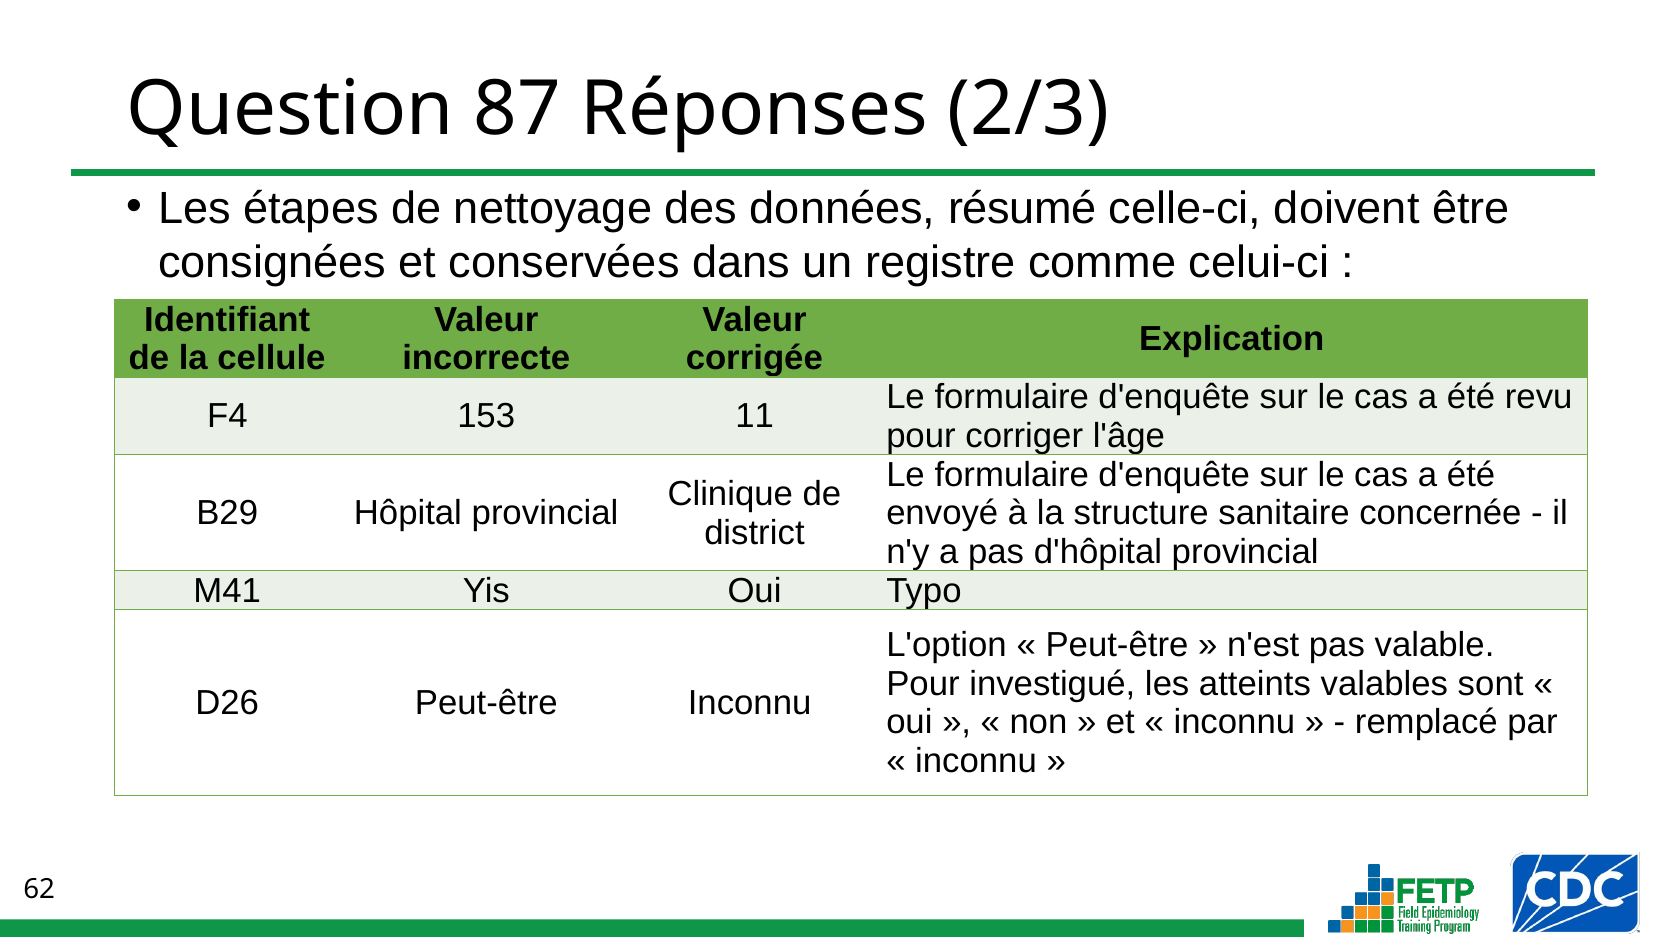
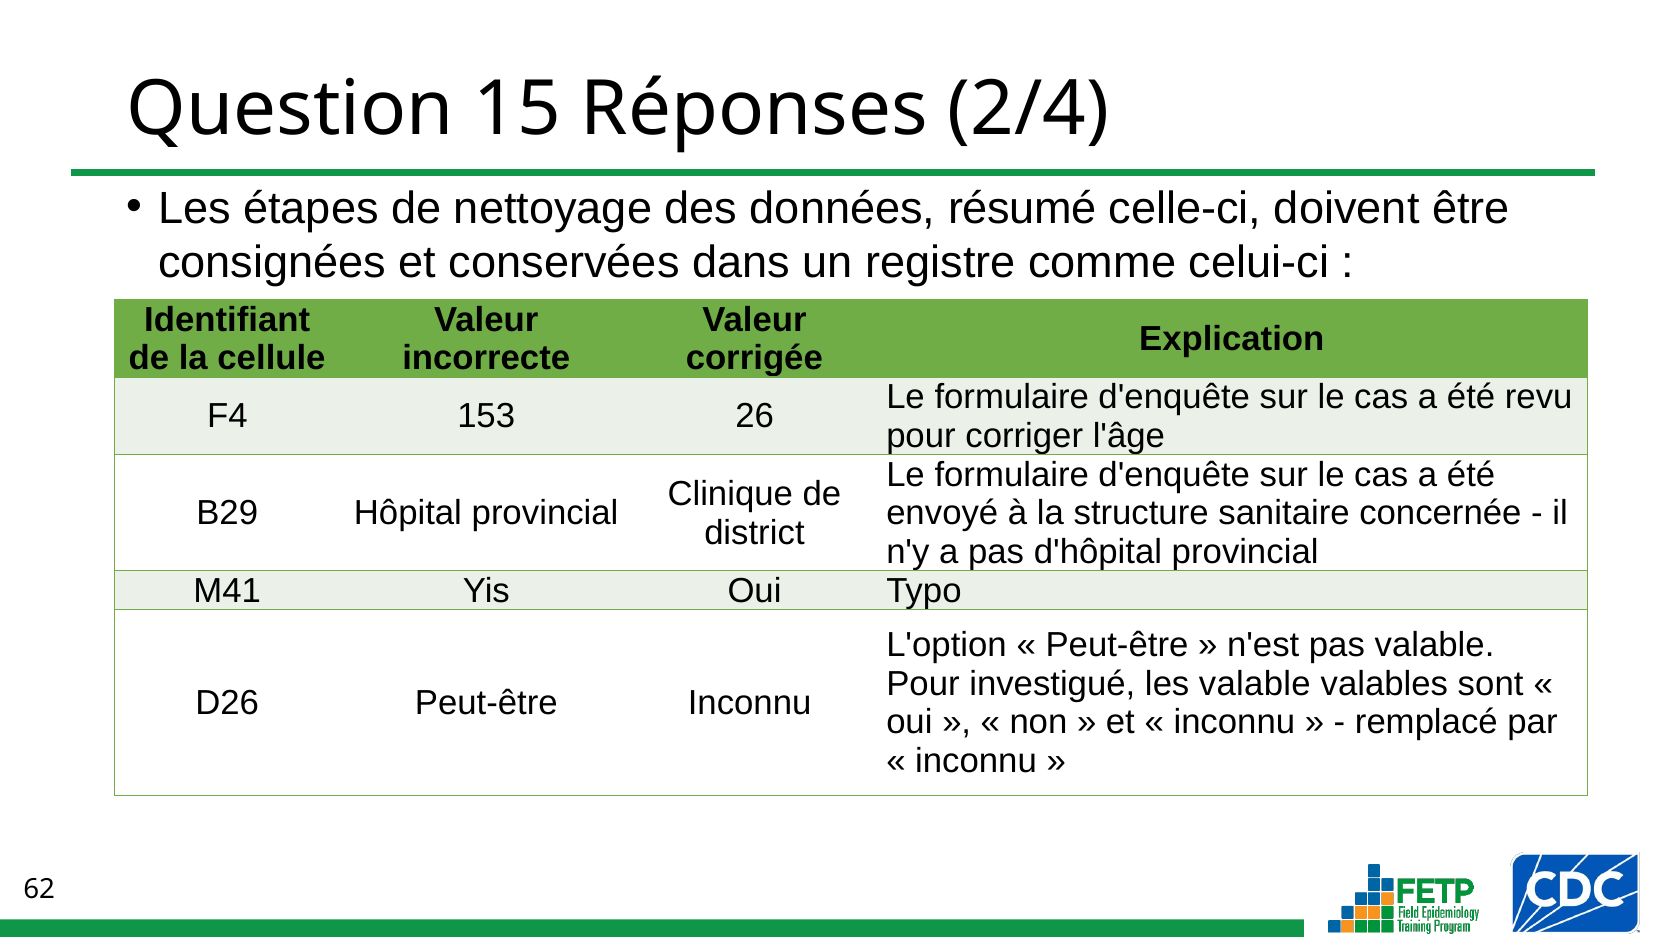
87: 87 -> 15
2/3: 2/3 -> 2/4
11: 11 -> 26
les atteints: atteints -> valable
